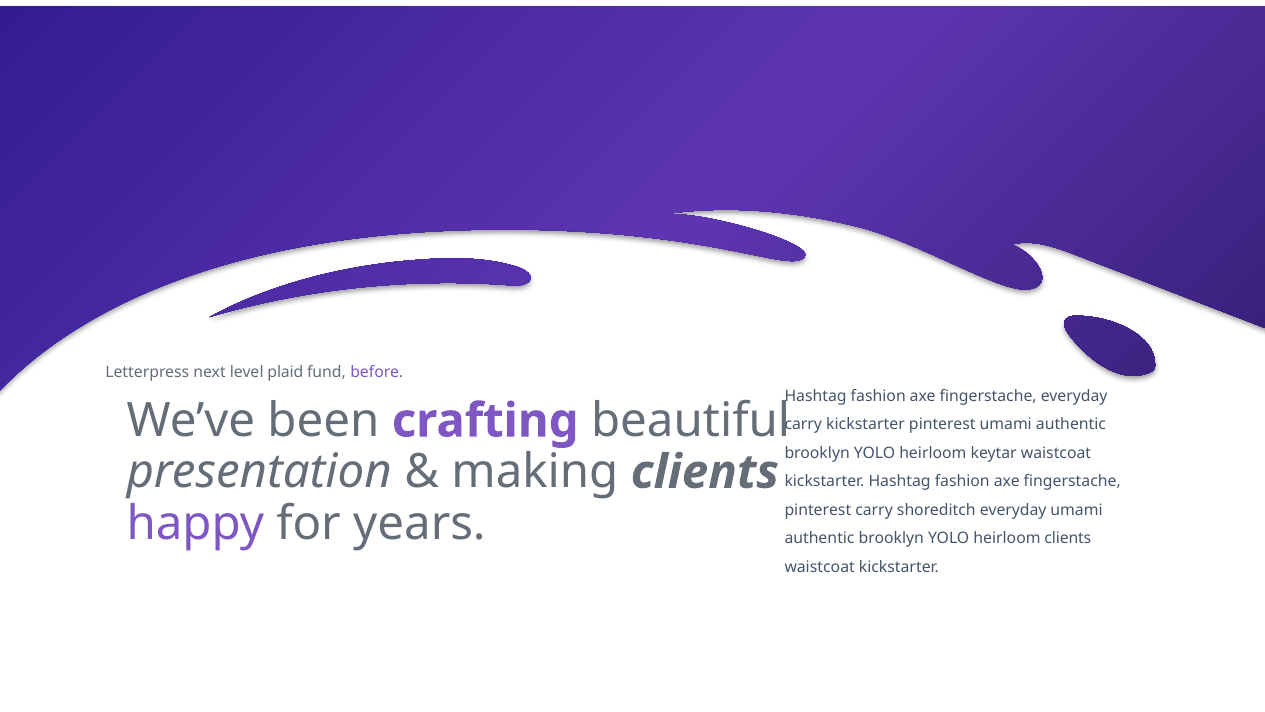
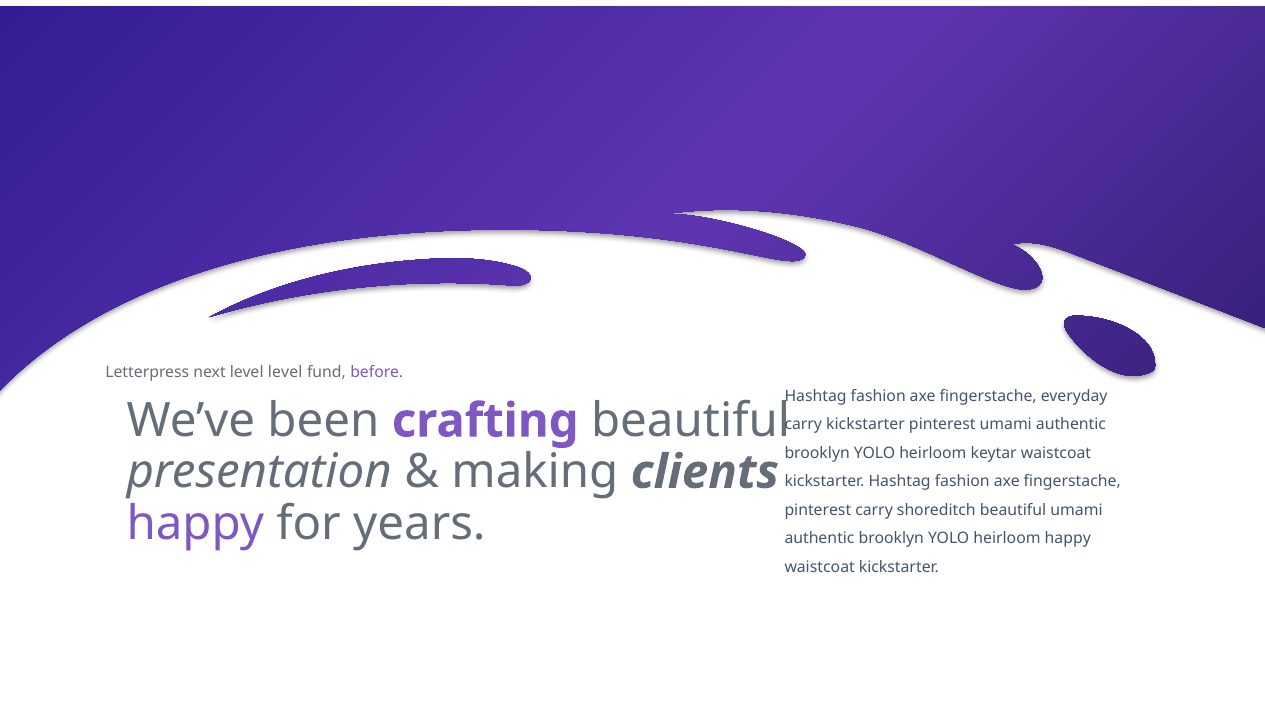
level plaid: plaid -> level
shoreditch everyday: everyday -> beautiful
heirloom clients: clients -> happy
